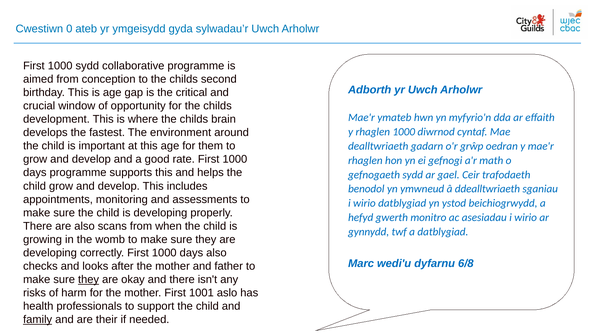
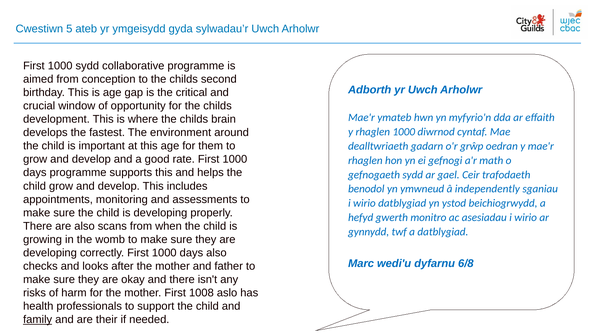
0: 0 -> 5
ddealltwriaeth: ddealltwriaeth -> independently
they at (89, 279) underline: present -> none
1001: 1001 -> 1008
